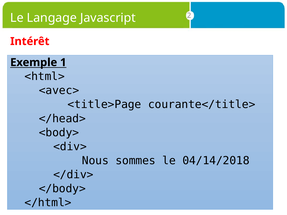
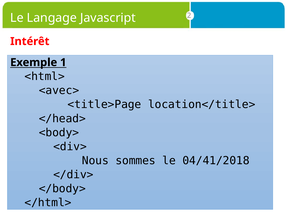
courante</title>: courante</title> -> location</title>
04/14/2018: 04/14/2018 -> 04/41/2018
